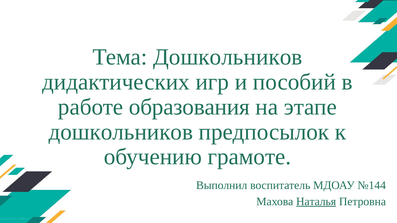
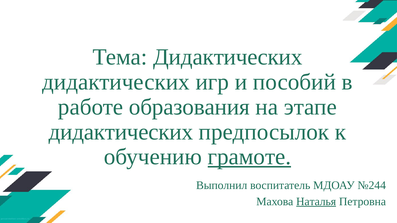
Тема Дошкольников: Дошкольников -> Дидактических
дошкольников at (121, 132): дошкольников -> дидактических
грамоте underline: none -> present
№144: №144 -> №244
